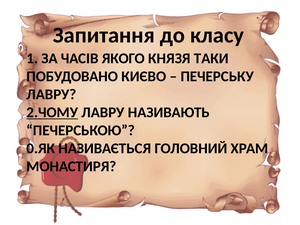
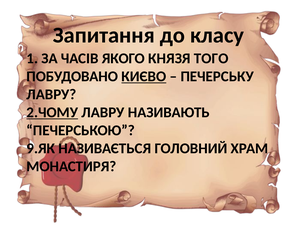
ТАКИ: ТАКИ -> ТОГО
КИЄВО underline: none -> present
0.ЯК: 0.ЯК -> 9.ЯК
